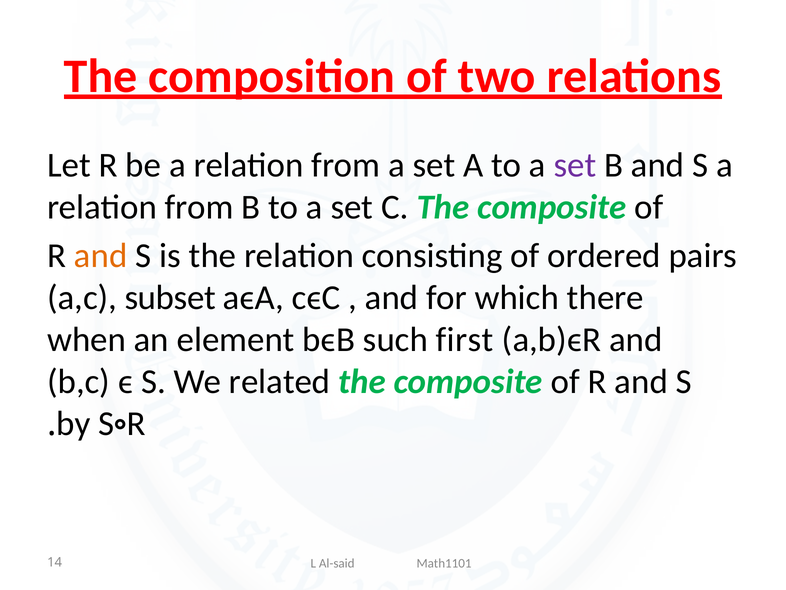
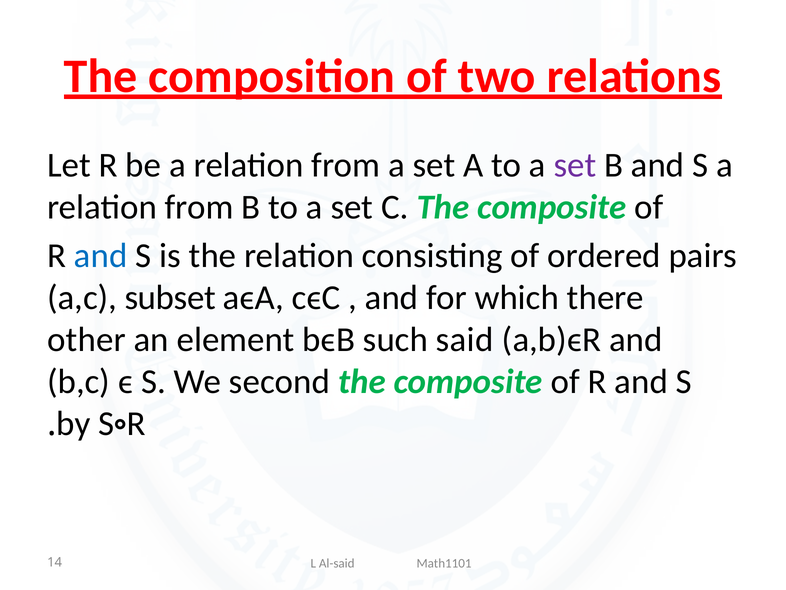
and at (101, 256) colour: orange -> blue
when: when -> other
first: first -> said
related: related -> second
